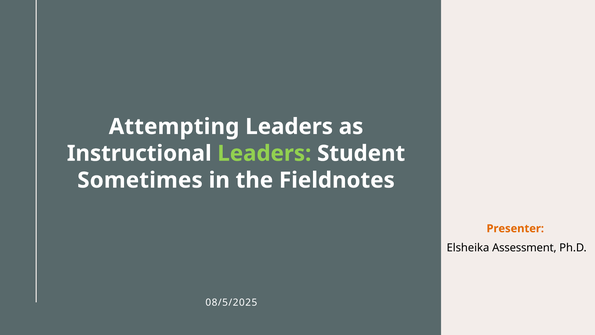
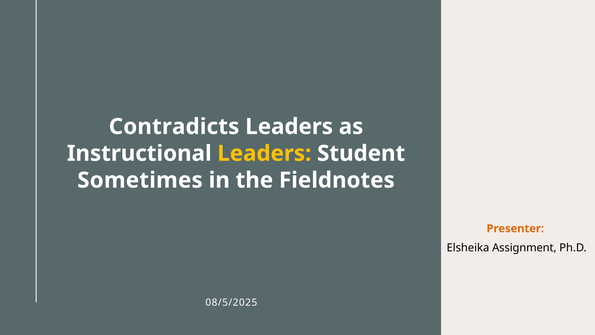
Attempting: Attempting -> Contradicts
Leaders at (264, 153) colour: light green -> yellow
Assessment: Assessment -> Assignment
